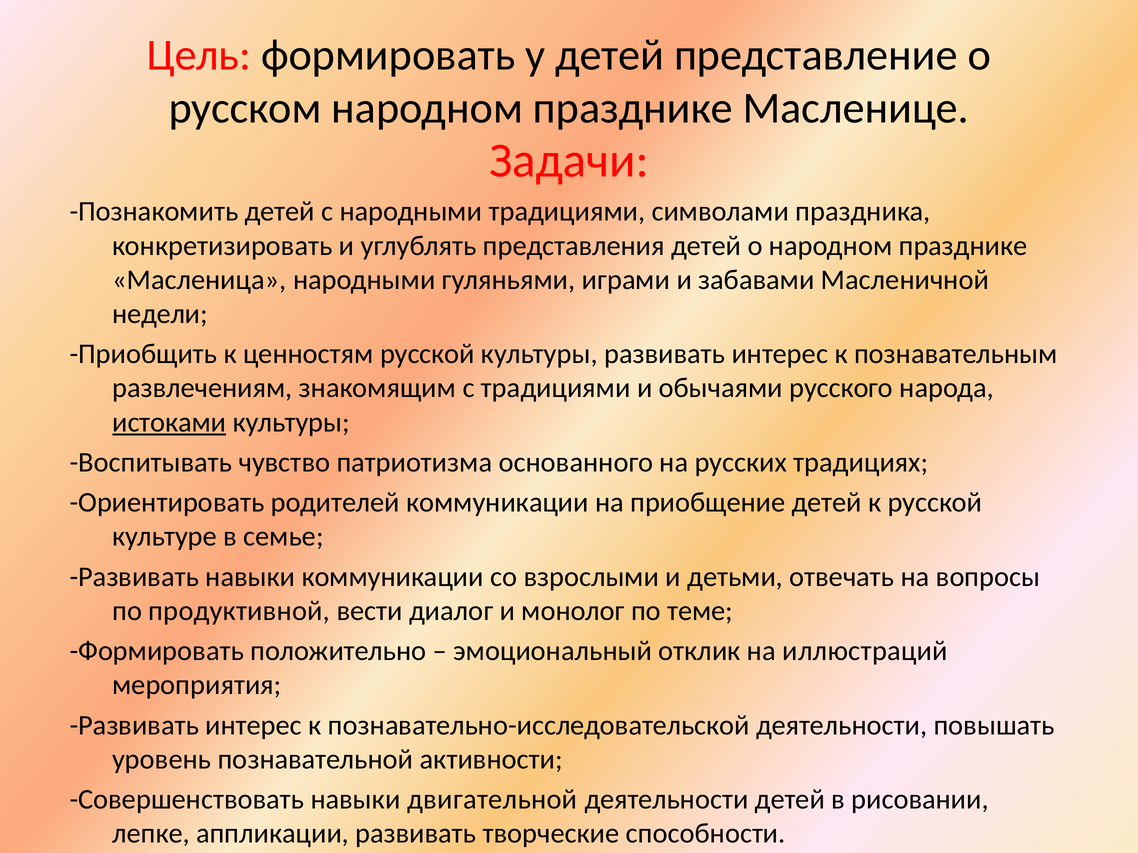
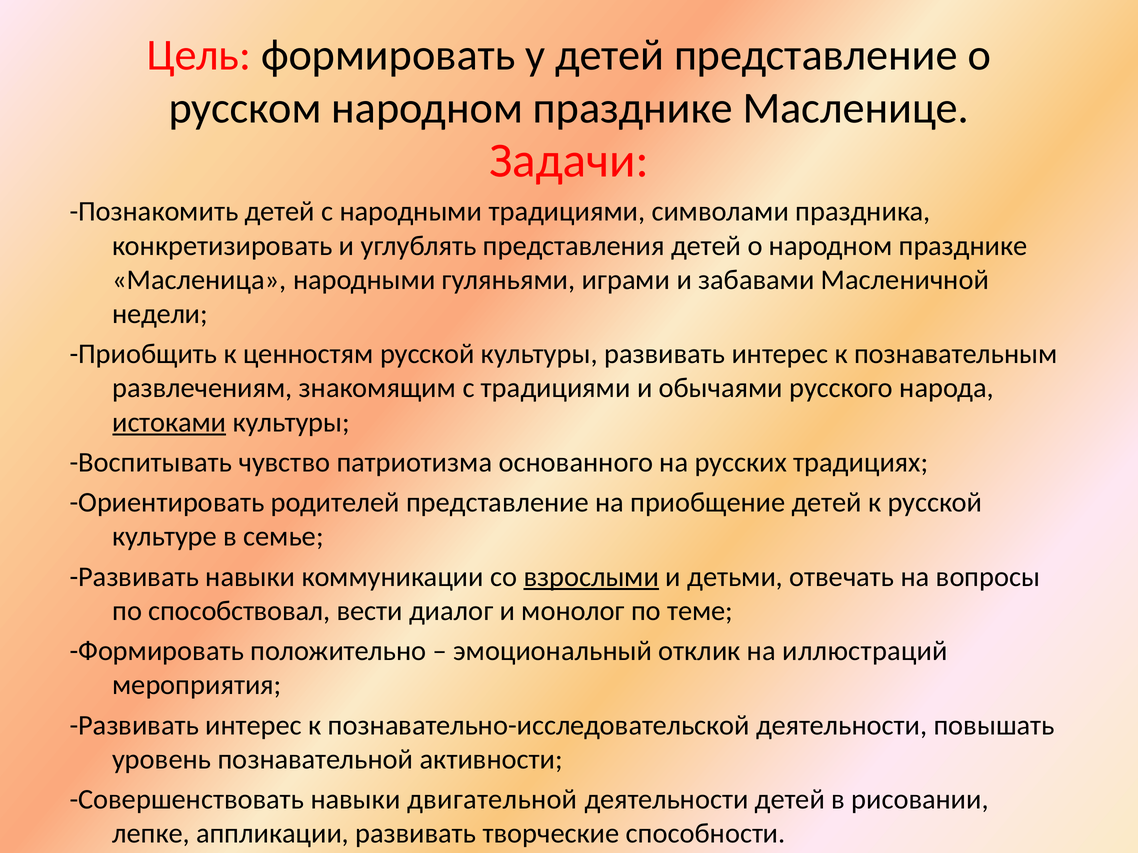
родителей коммуникации: коммуникации -> представление
взрослыми underline: none -> present
продуктивной: продуктивной -> способствовал
